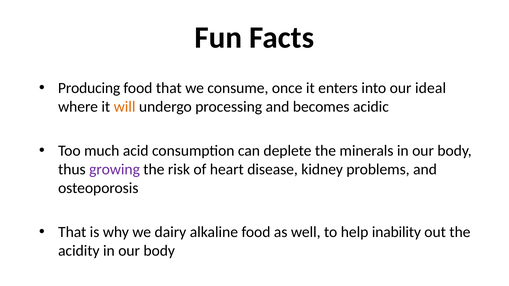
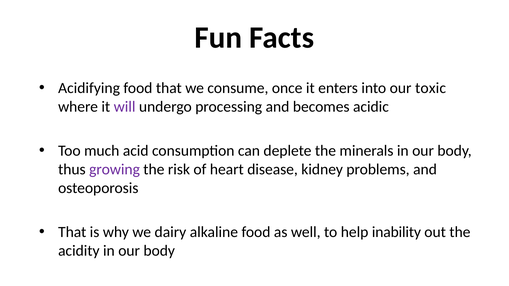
Producing: Producing -> Acidifying
ideal: ideal -> toxic
will colour: orange -> purple
